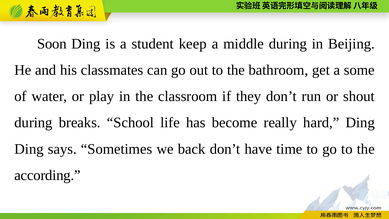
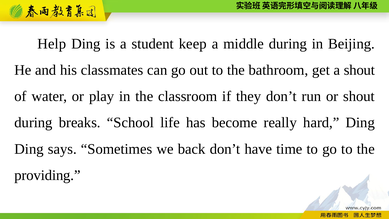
Soon: Soon -> Help
a some: some -> shout
according: according -> providing
